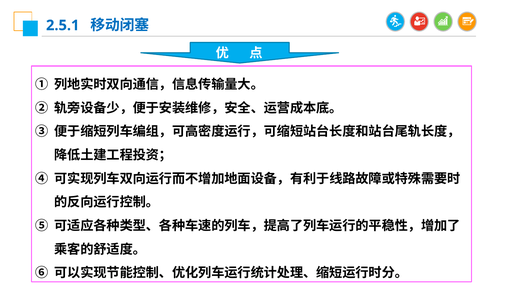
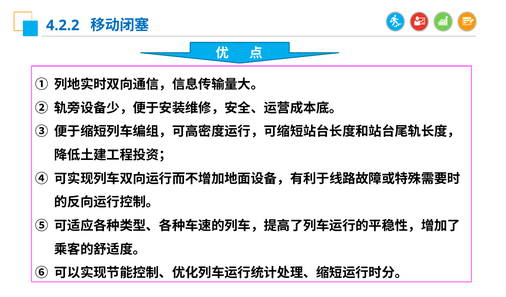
2.5.1: 2.5.1 -> 4.2.2
